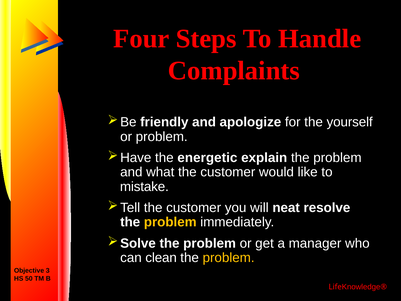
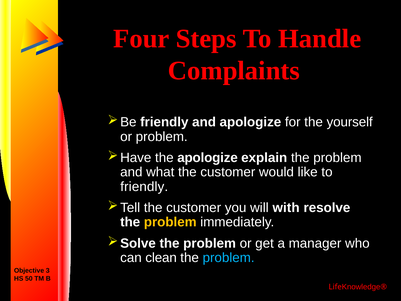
the energetic: energetic -> apologize
mistake at (144, 187): mistake -> friendly
neat: neat -> with
problem at (229, 258) colour: yellow -> light blue
